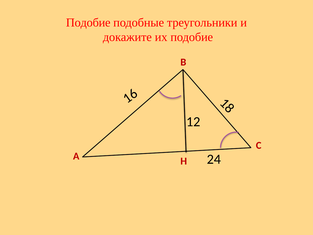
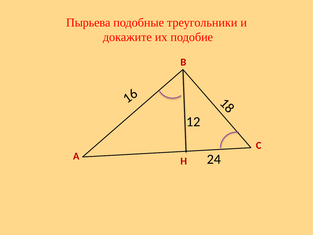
Подобие at (88, 23): Подобие -> Пырьева
